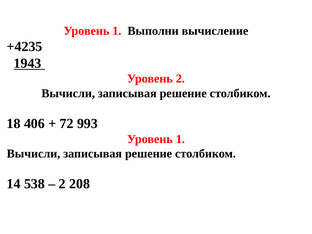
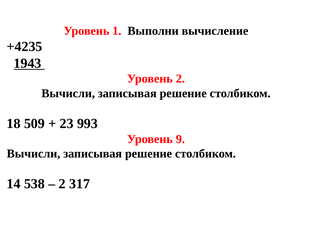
406: 406 -> 509
72: 72 -> 23
1 at (180, 139): 1 -> 9
208: 208 -> 317
